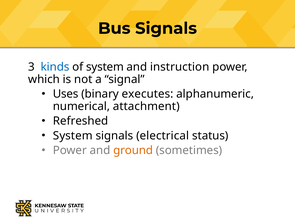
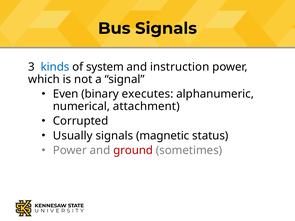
Uses: Uses -> Even
Refreshed: Refreshed -> Corrupted
System at (73, 136): System -> Usually
electrical: electrical -> magnetic
ground colour: orange -> red
